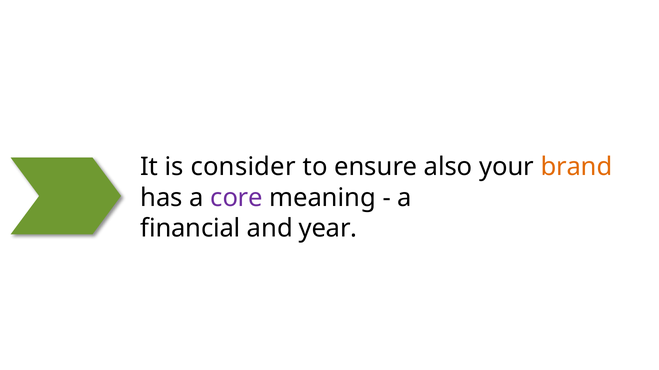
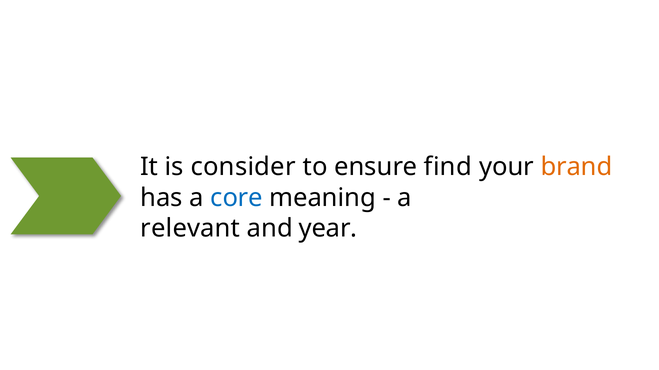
also: also -> find
core colour: purple -> blue
financial: financial -> relevant
